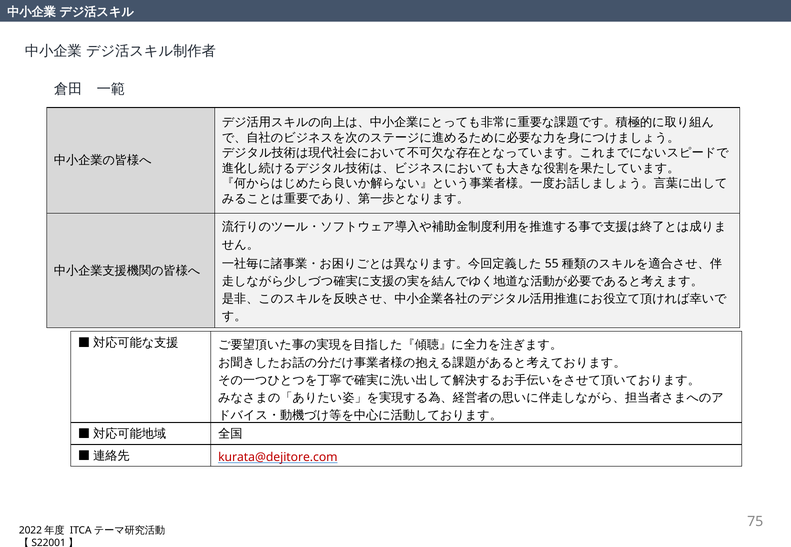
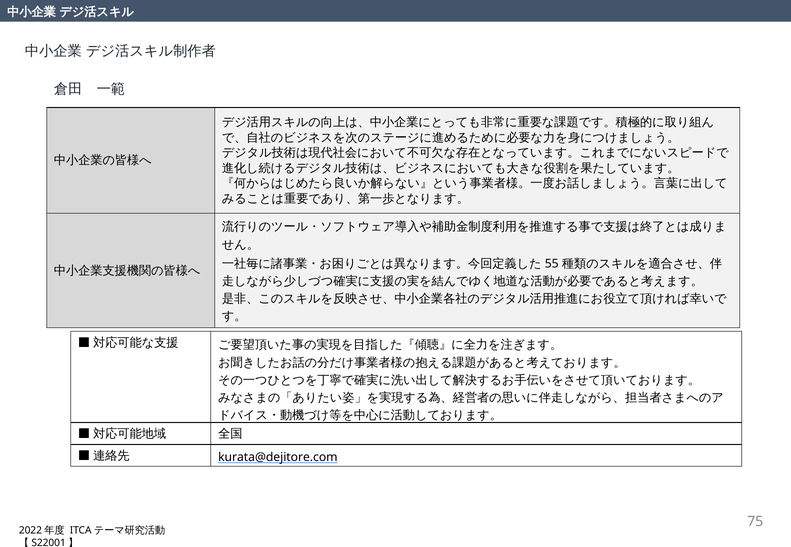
kurata@dejitore.com colour: red -> black
